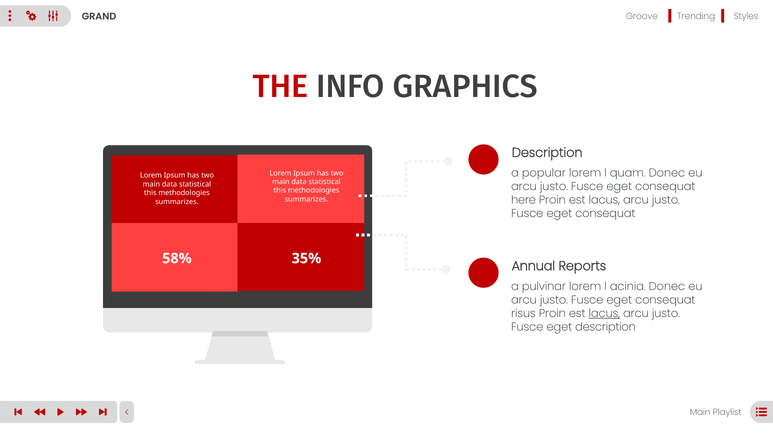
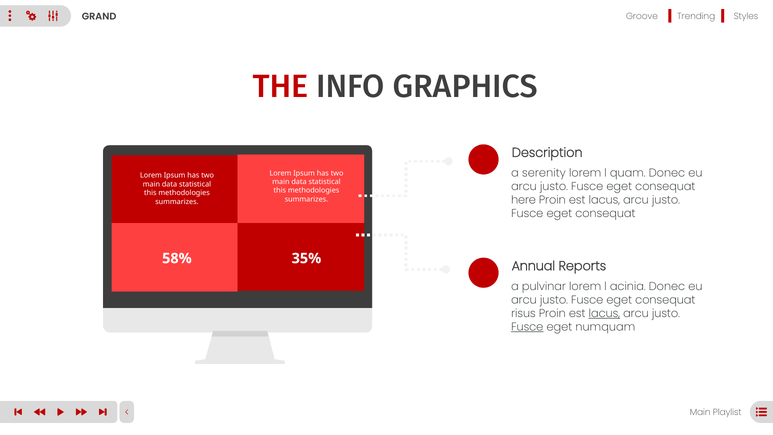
popular: popular -> serenity
Fusce at (527, 327) underline: none -> present
eget description: description -> numquam
